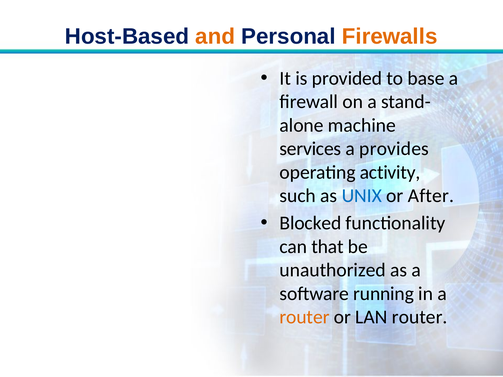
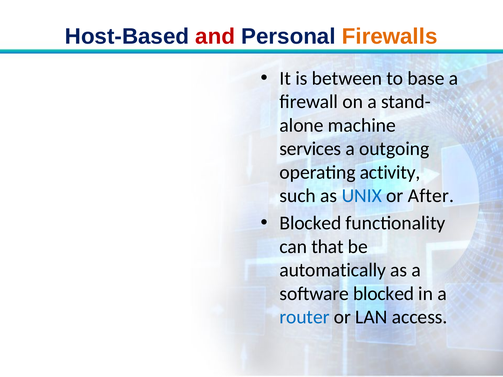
and colour: orange -> red
provided: provided -> between
provides: provides -> outgoing
unauthorized: unauthorized -> automatically
software running: running -> blocked
router at (305, 317) colour: orange -> blue
LAN router: router -> access
